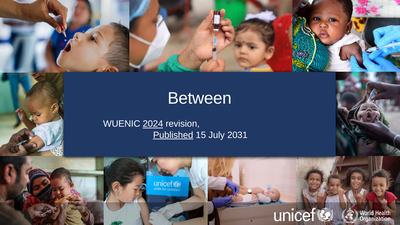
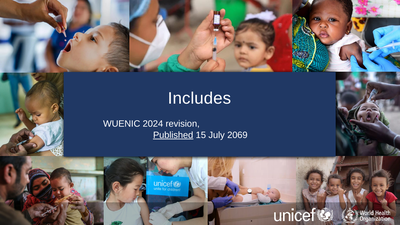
Between: Between -> Includes
2024 underline: present -> none
2031: 2031 -> 2069
